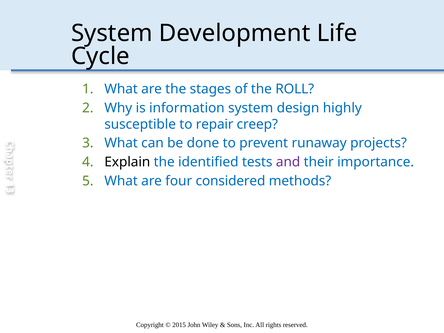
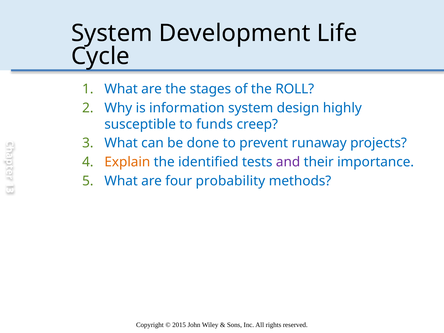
repair: repair -> funds
Explain colour: black -> orange
considered: considered -> probability
